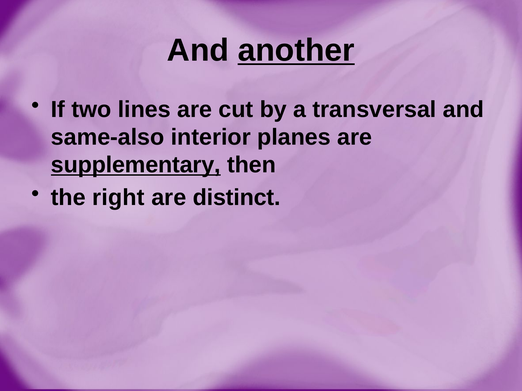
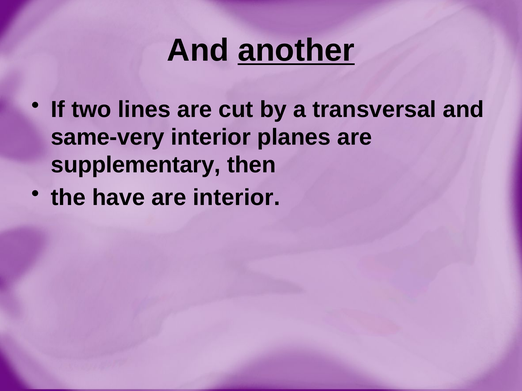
same-also: same-also -> same-very
supplementary underline: present -> none
right: right -> have
are distinct: distinct -> interior
